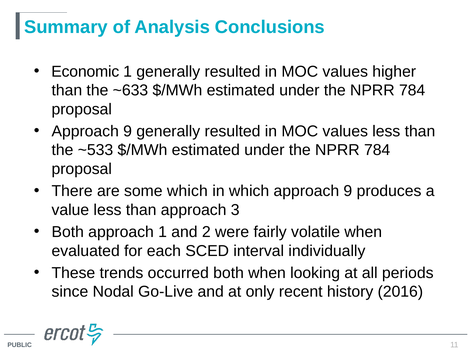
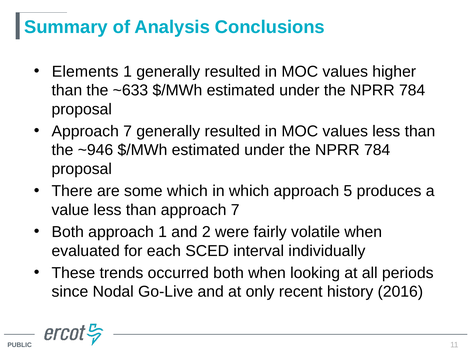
Economic: Economic -> Elements
9 at (128, 131): 9 -> 7
~533: ~533 -> ~946
which approach 9: 9 -> 5
than approach 3: 3 -> 7
